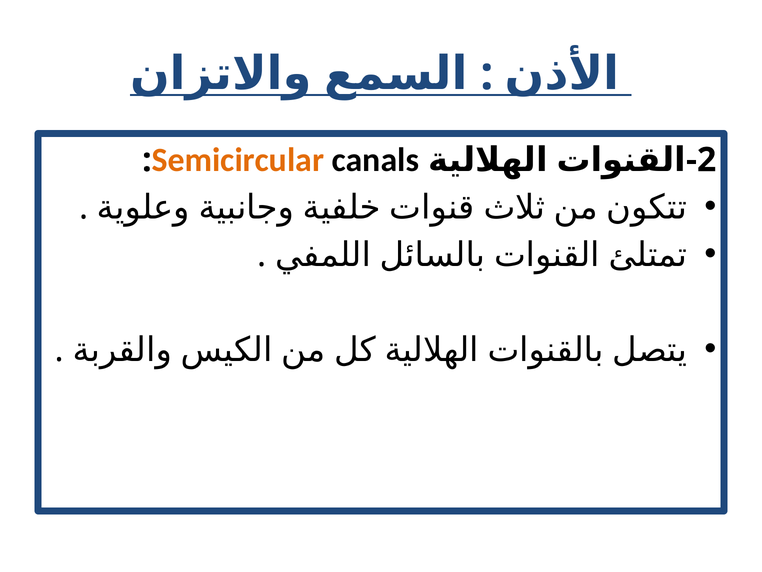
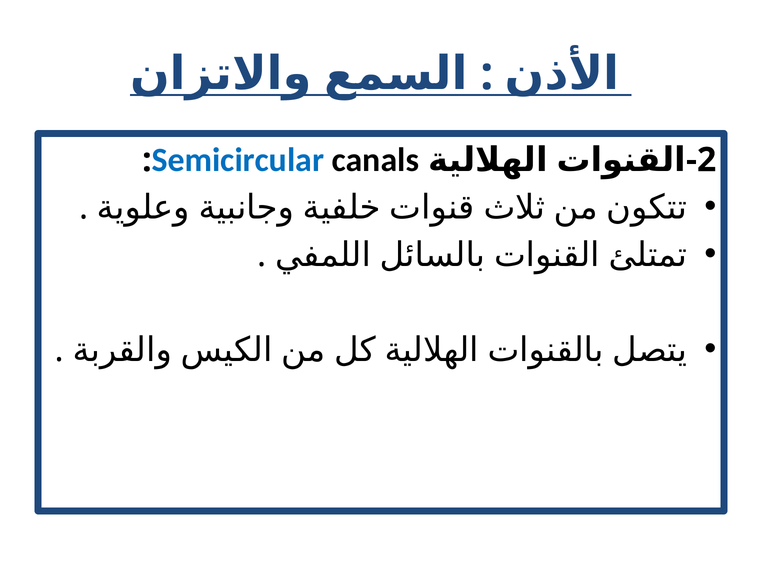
Semicircular colour: orange -> blue
